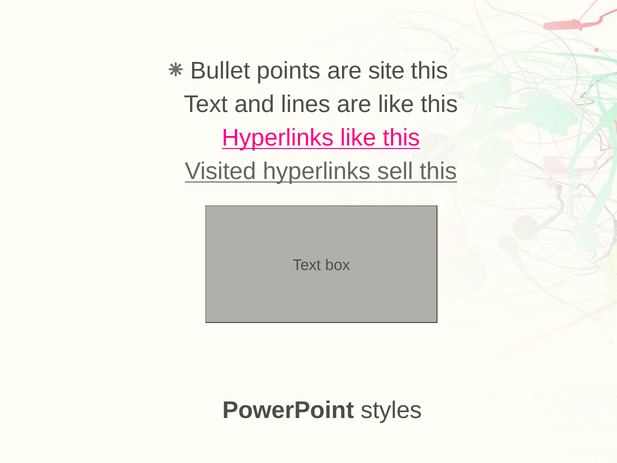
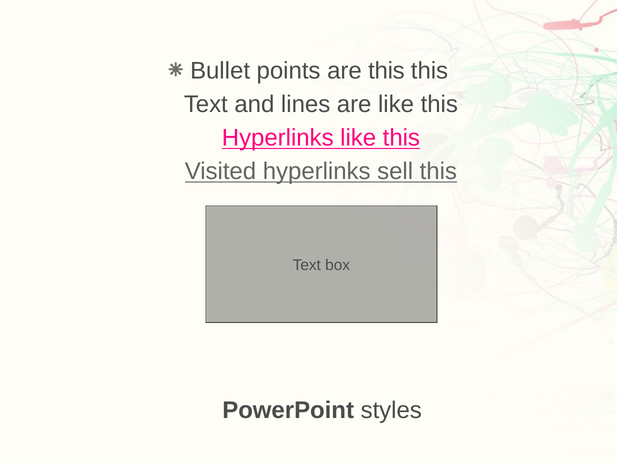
are site: site -> this
